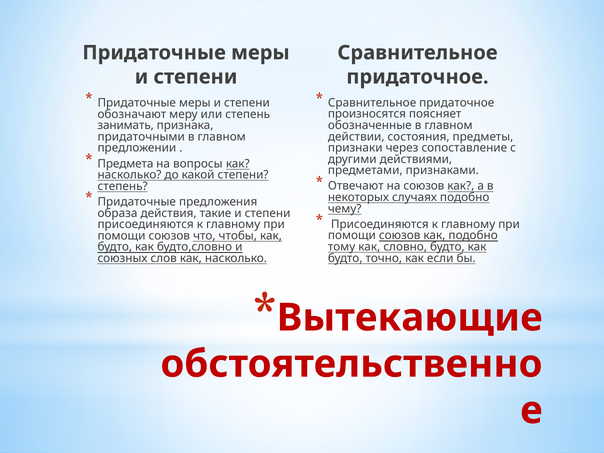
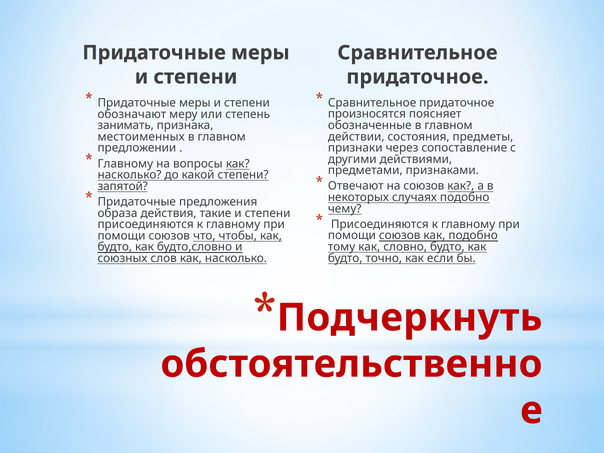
придаточными: придаточными -> местоименных
Предмета at (125, 164): Предмета -> Главному
степень at (123, 186): степень -> запятой
Вытекающие: Вытекающие -> Подчеркнуть
